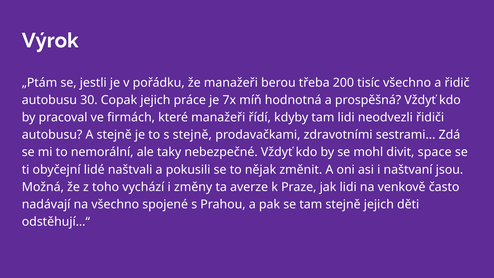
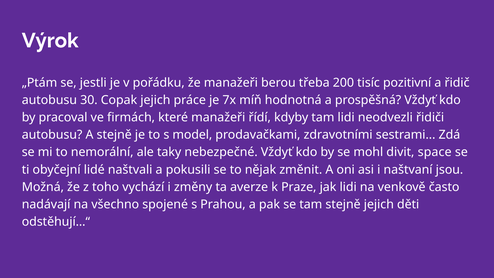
tisíc všechno: všechno -> pozitivní
s stejně: stejně -> model
